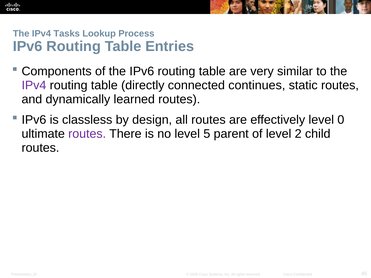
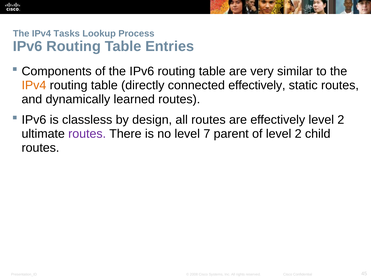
IPv4 at (34, 85) colour: purple -> orange
connected continues: continues -> effectively
effectively level 0: 0 -> 2
5: 5 -> 7
